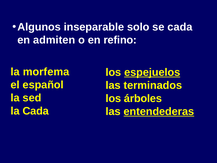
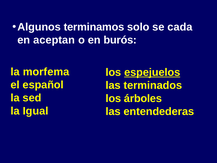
inseparable: inseparable -> terminamos
admiten: admiten -> aceptan
refino: refino -> burós
la Cada: Cada -> Igual
entendederas underline: present -> none
